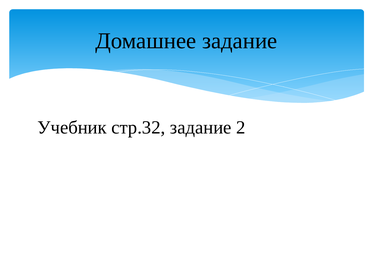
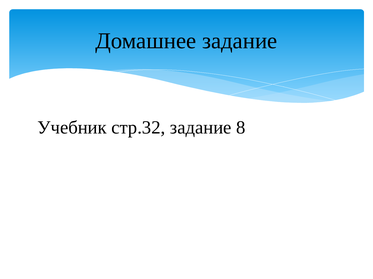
2: 2 -> 8
